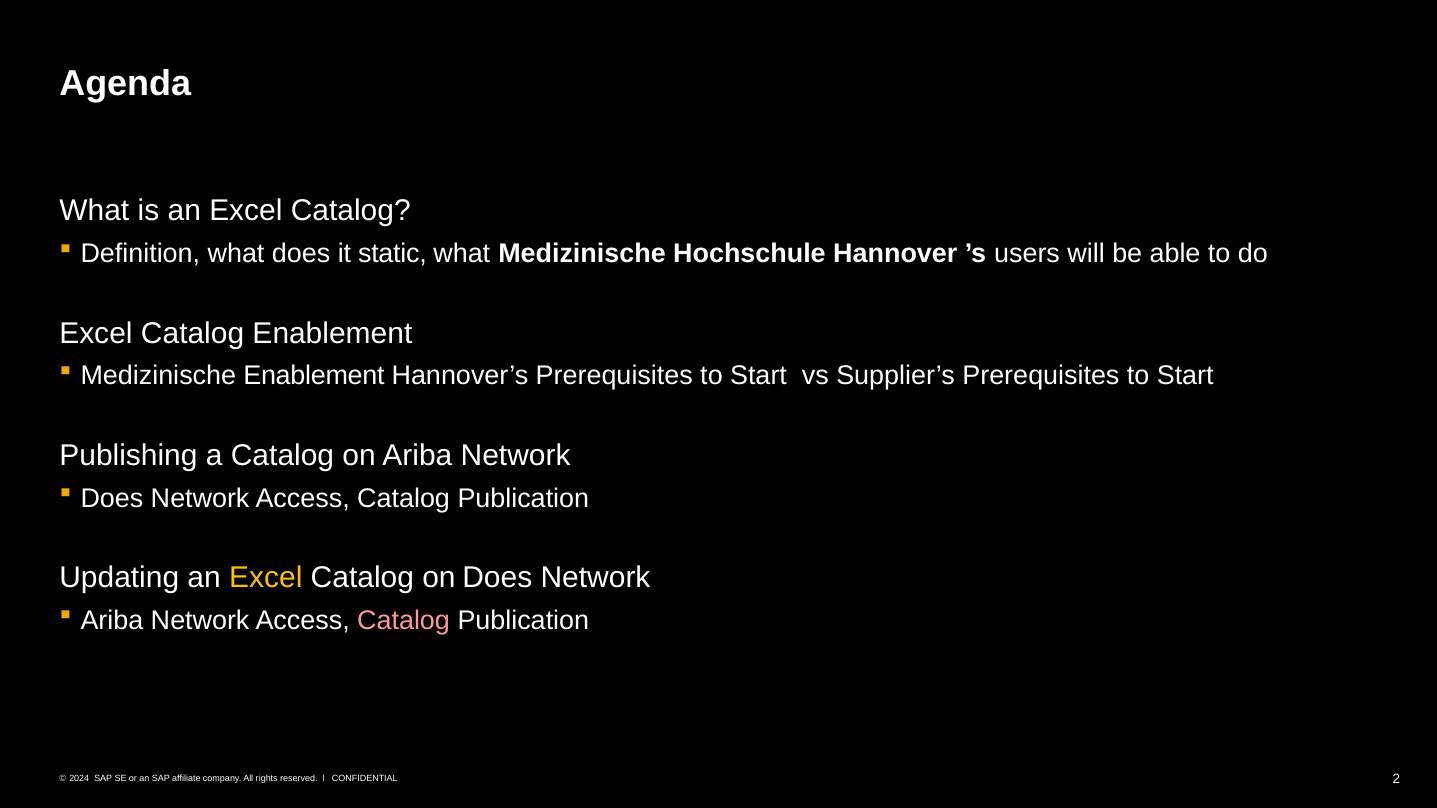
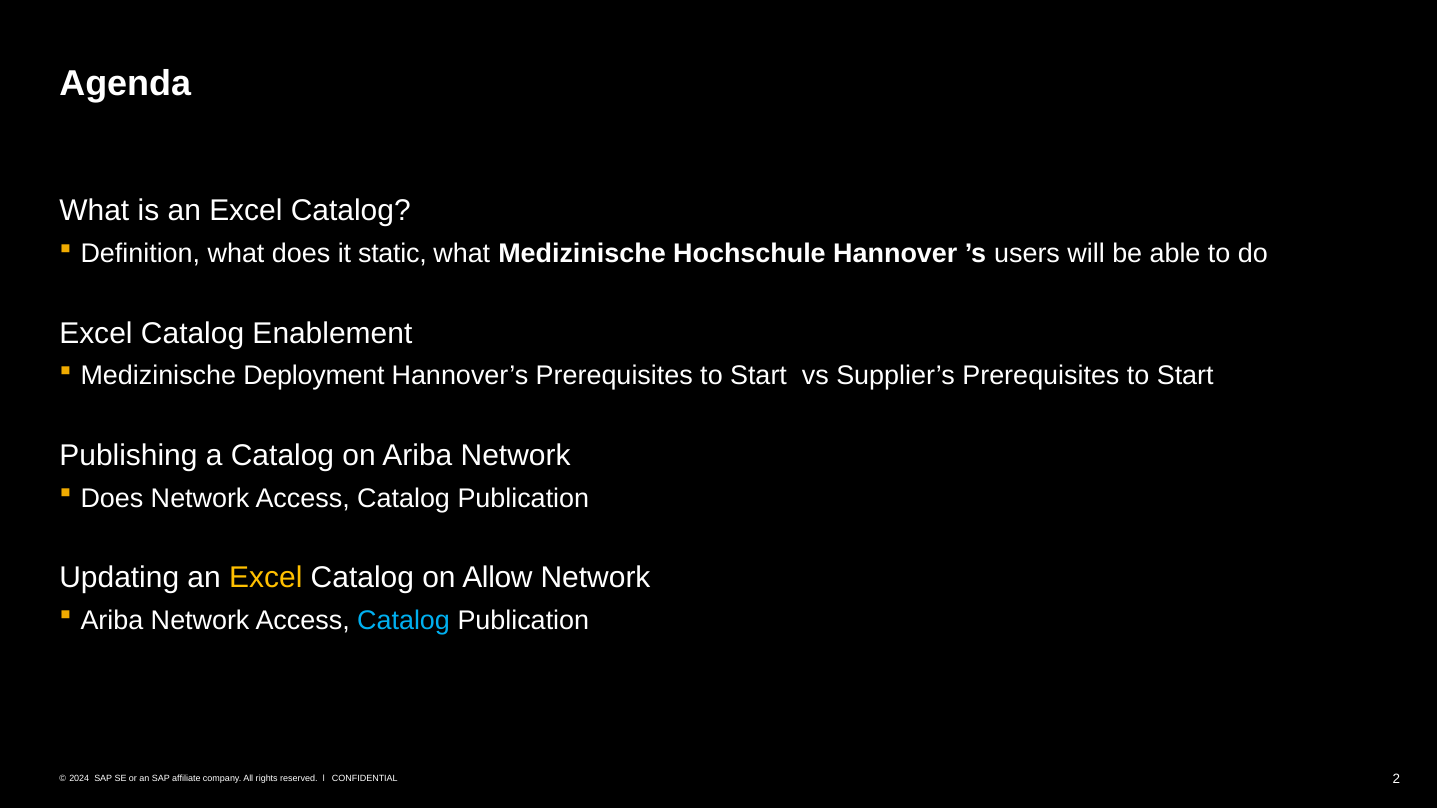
Medizinische Enablement: Enablement -> Deployment
on Does: Does -> Allow
Catalog at (404, 620) colour: pink -> light blue
